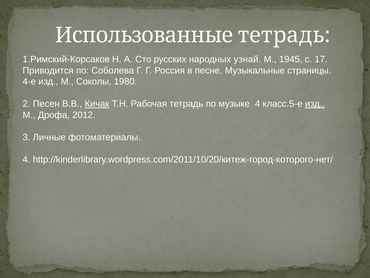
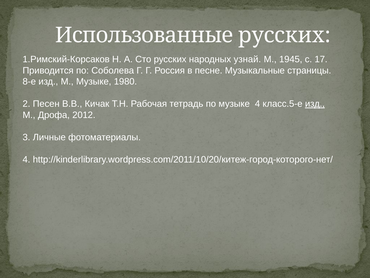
Использованные тетрадь: тетрадь -> русских
4-е: 4-е -> 8-е
М Соколы: Соколы -> Музыке
Кичак underline: present -> none
